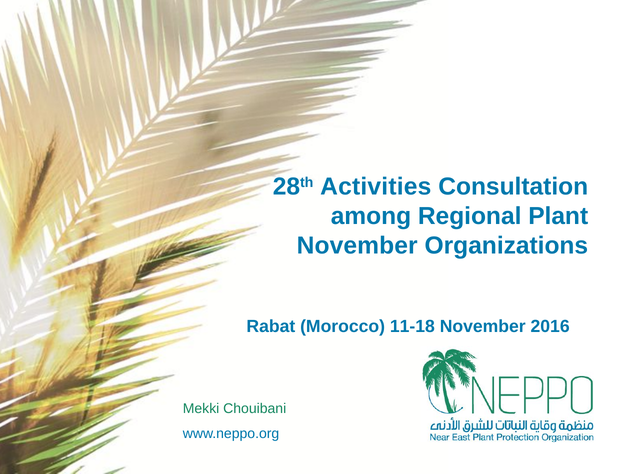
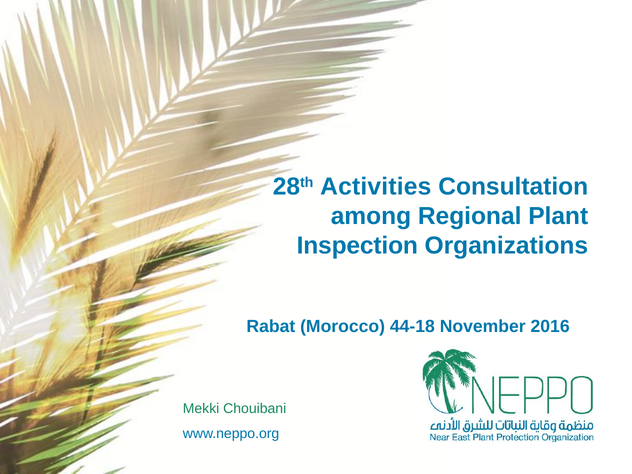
November at (357, 245): November -> Inspection
11-18: 11-18 -> 44-18
